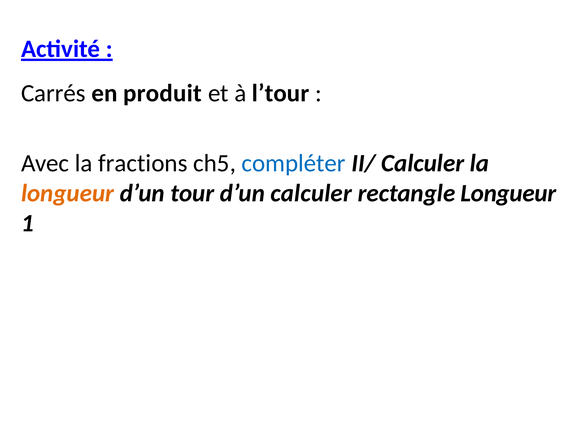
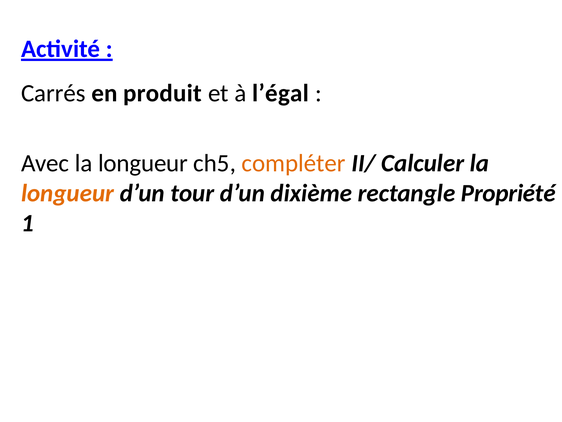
l’tour: l’tour -> l’égal
Avec la fractions: fractions -> longueur
compléter colour: blue -> orange
d’un calculer: calculer -> dixième
rectangle Longueur: Longueur -> Propriété
